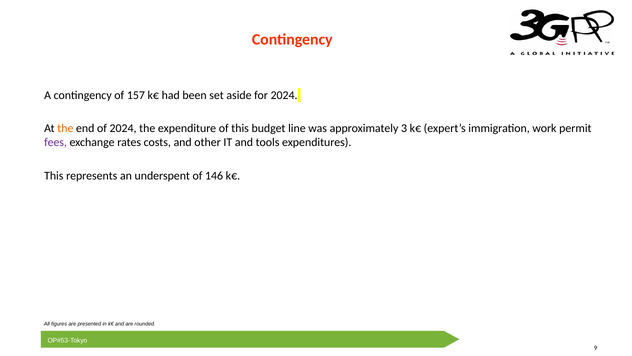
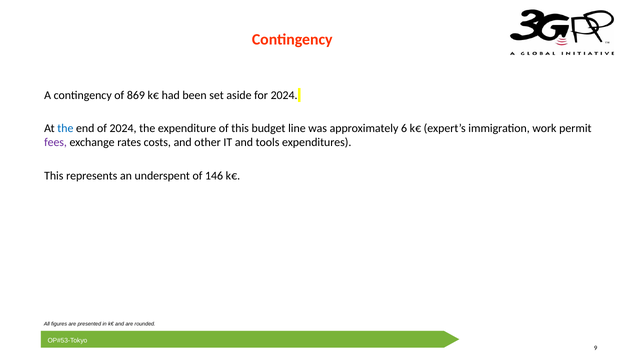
157: 157 -> 869
the at (65, 128) colour: orange -> blue
3: 3 -> 6
